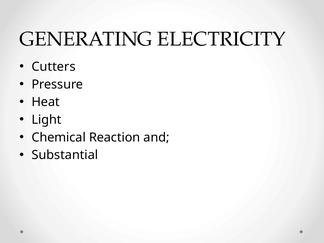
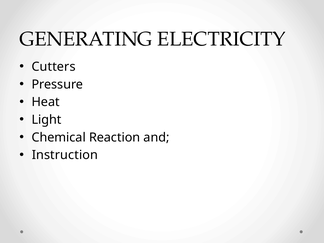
Substantial: Substantial -> Instruction
